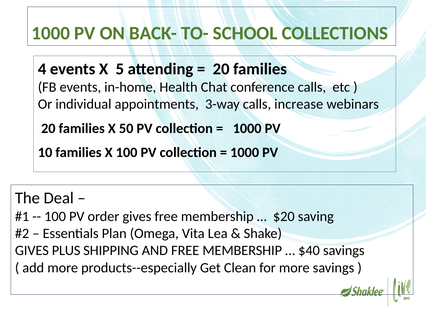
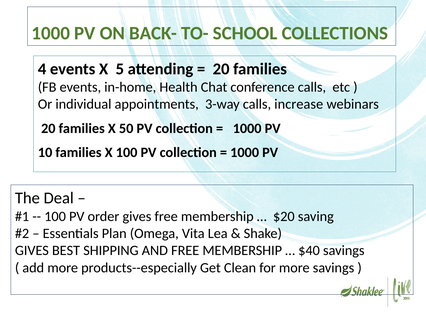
PLUS: PLUS -> BEST
